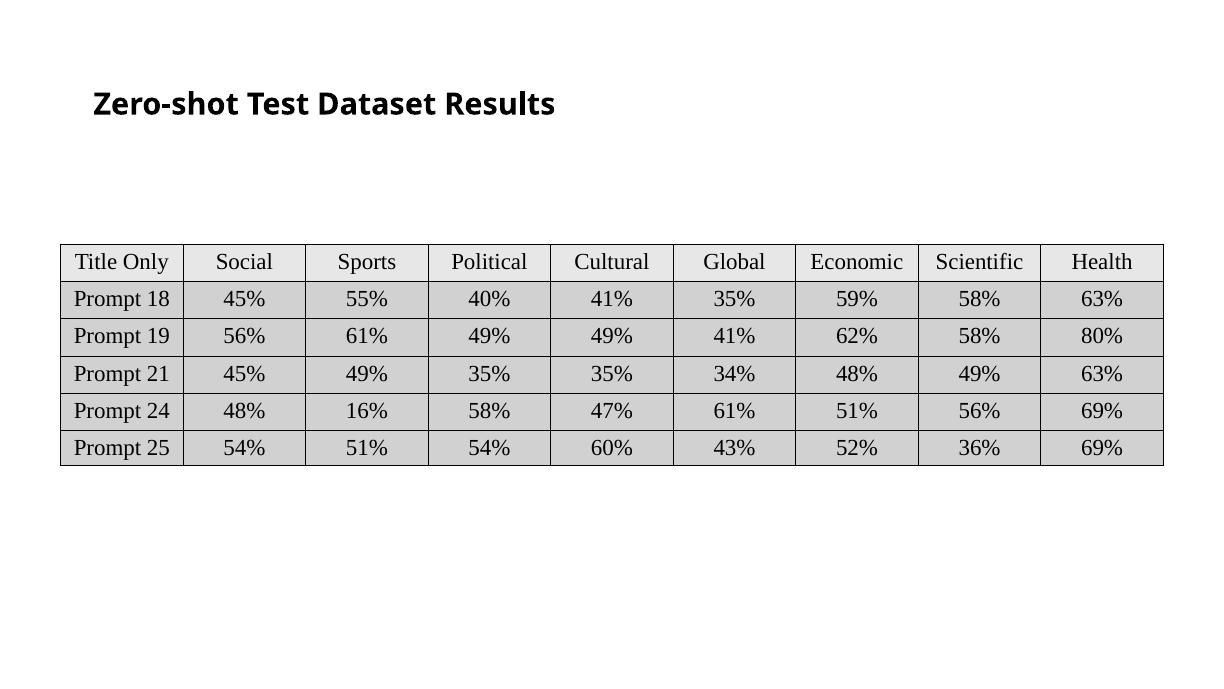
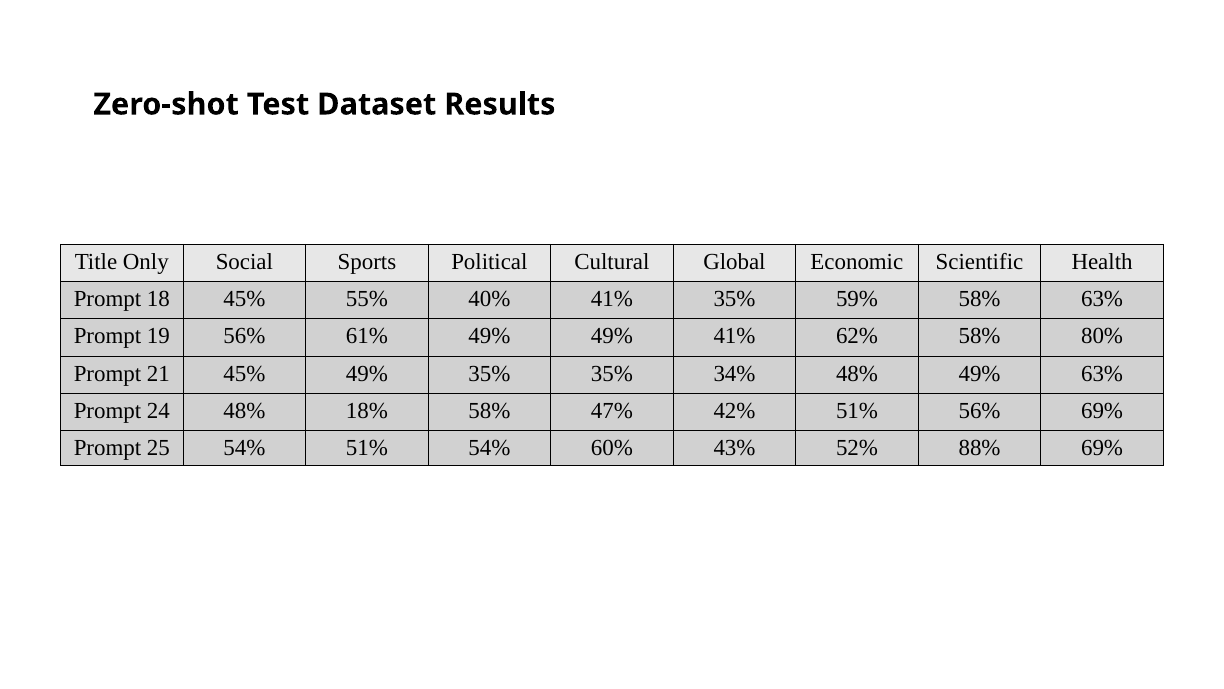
16%: 16% -> 18%
47% 61%: 61% -> 42%
36%: 36% -> 88%
